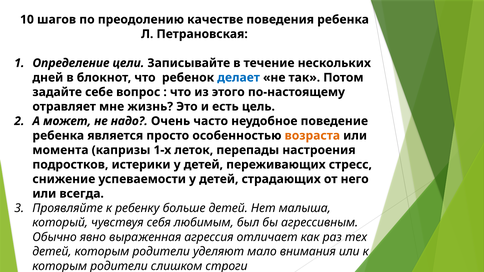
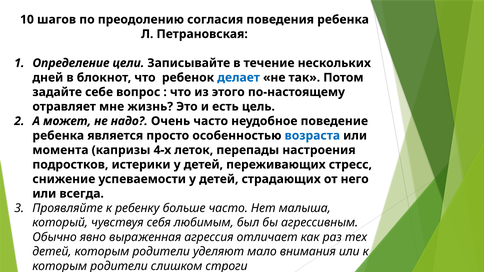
качестве: качестве -> согласия
возраста colour: orange -> blue
1-х: 1-х -> 4-х
больше детей: детей -> часто
